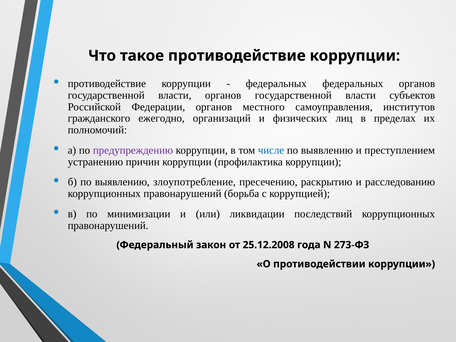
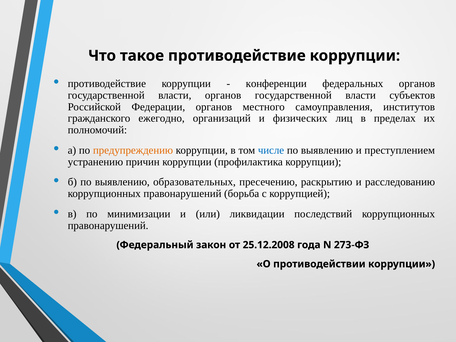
федеральных at (276, 84): федеральных -> конференции
предупреждению colour: purple -> orange
злоупотребление: злоупотребление -> образовательных
